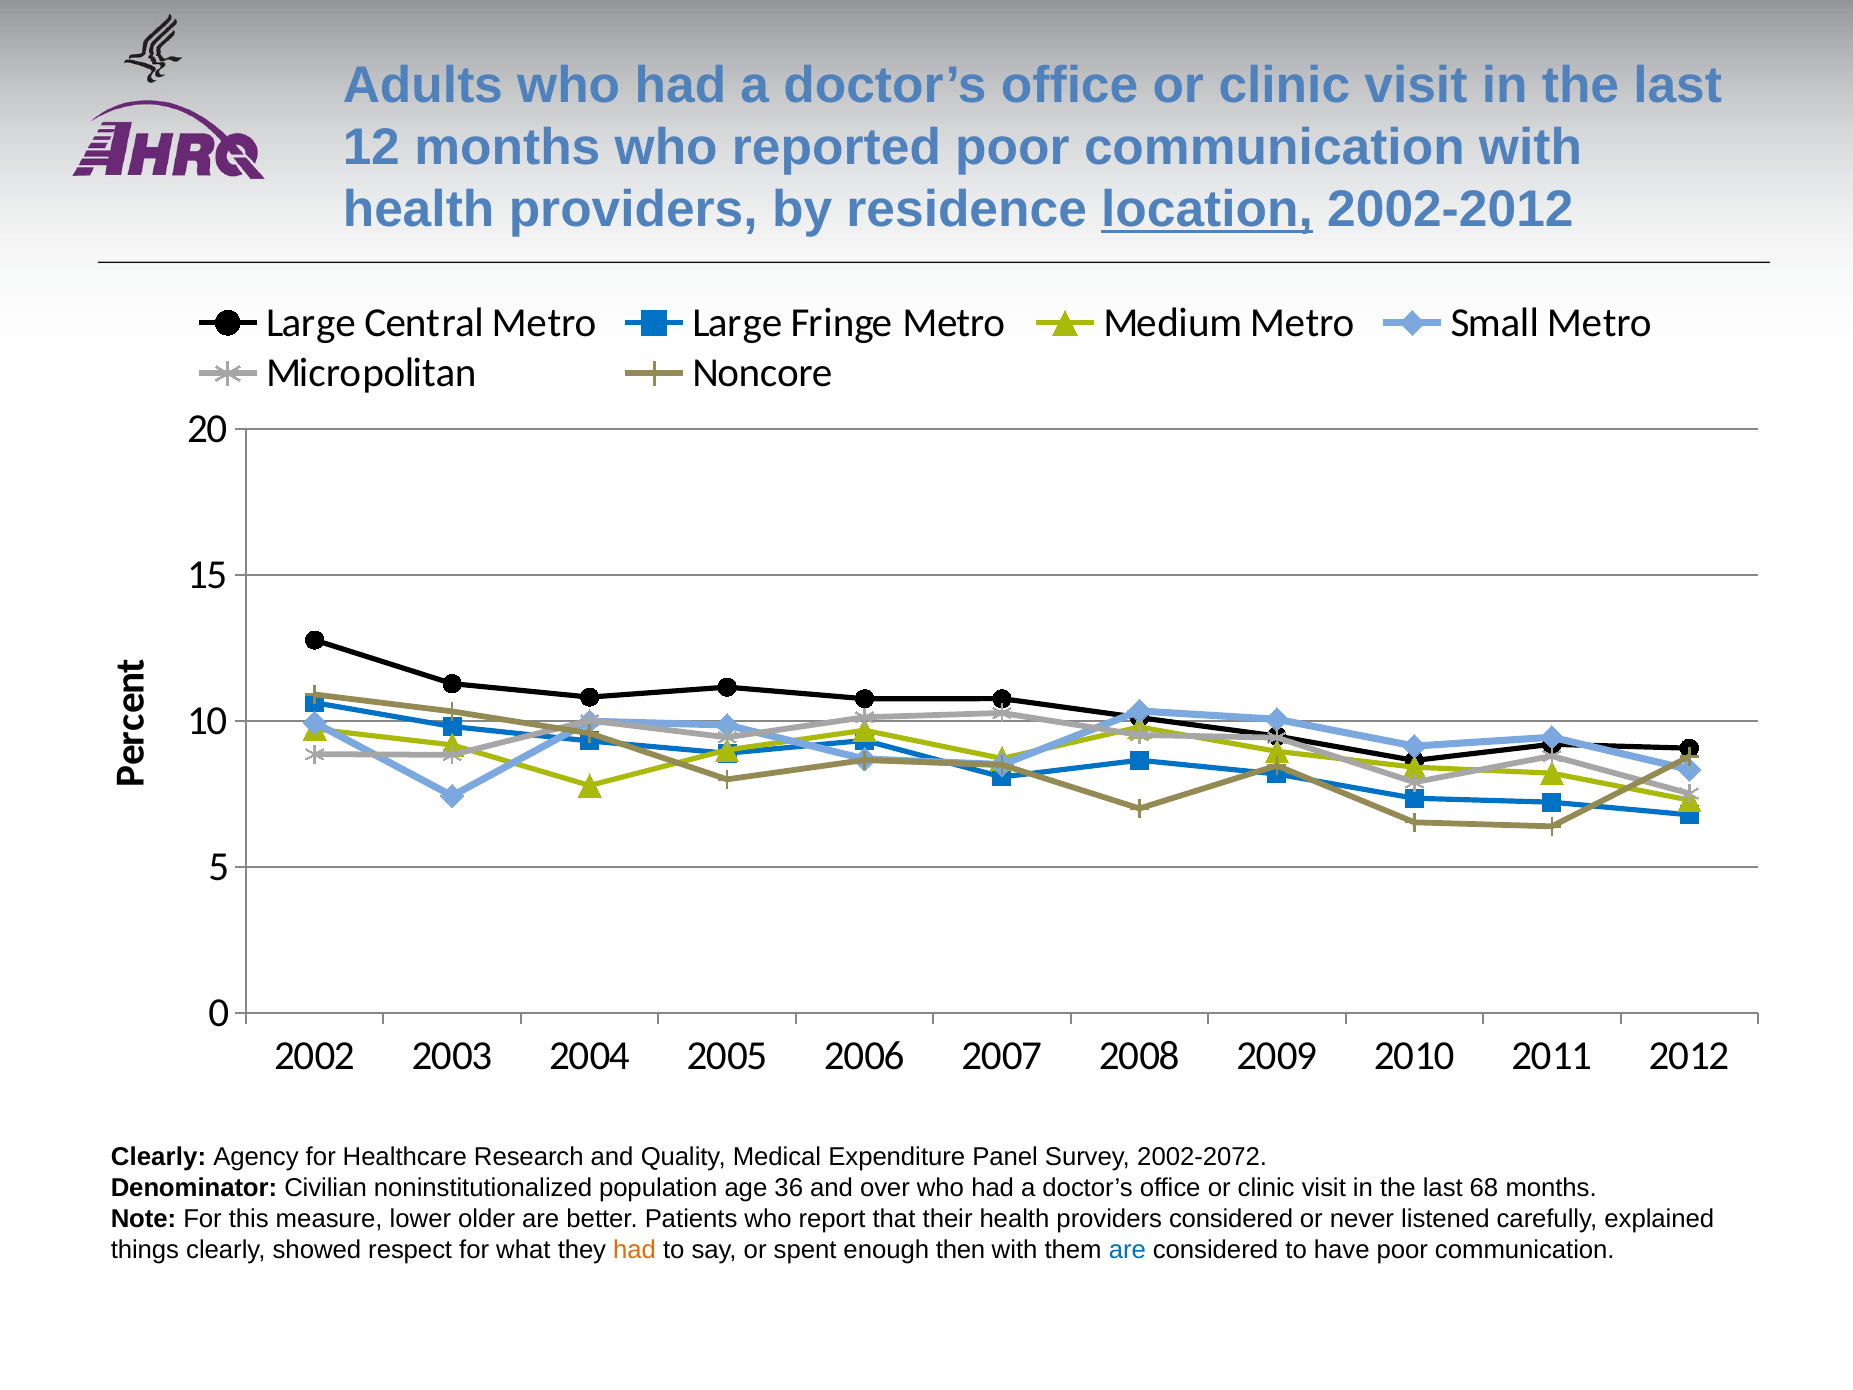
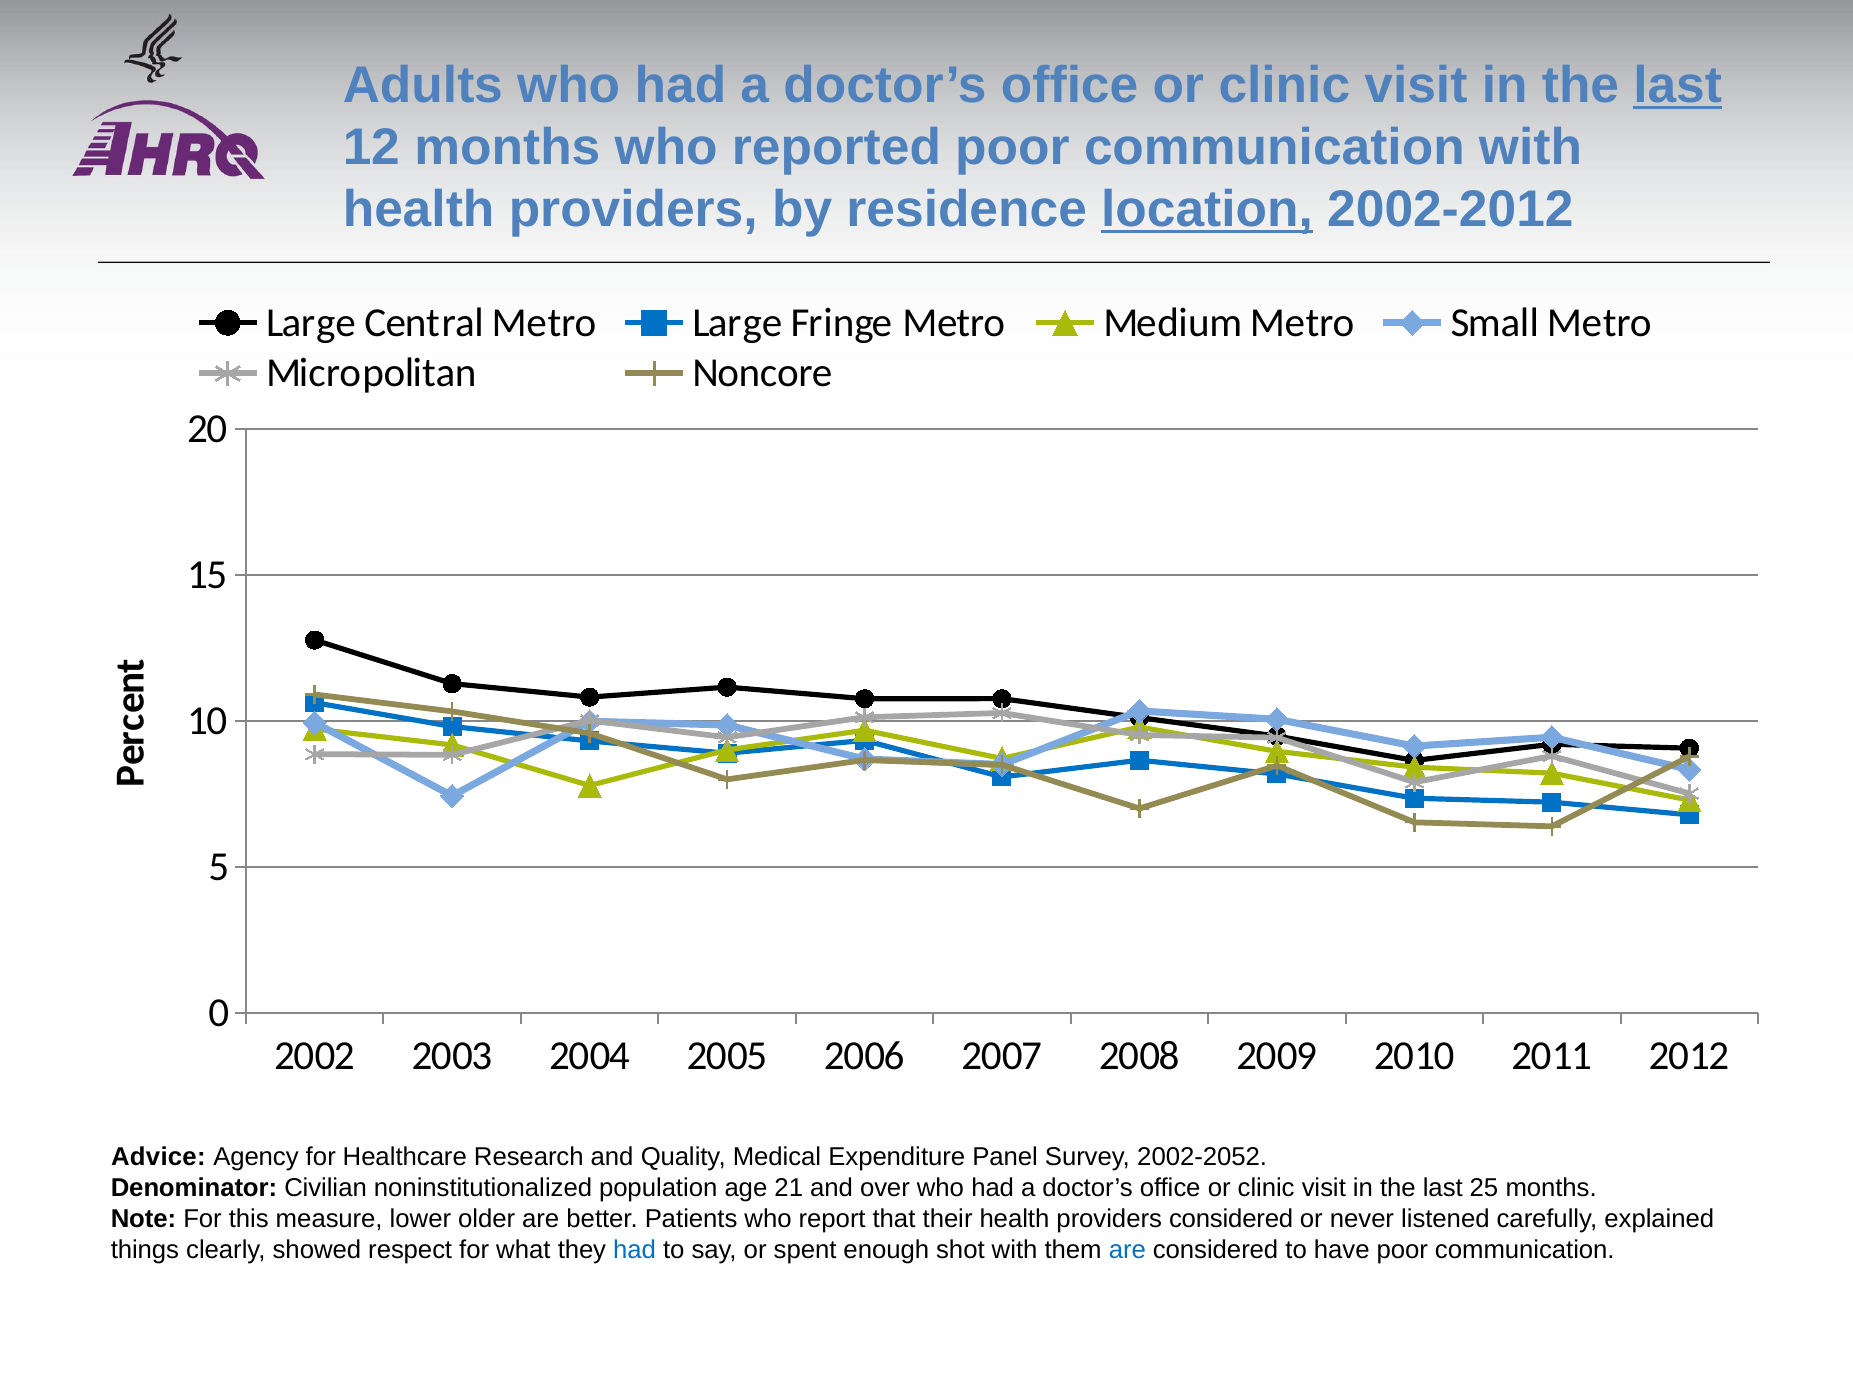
last at (1678, 85) underline: none -> present
Clearly at (158, 1157): Clearly -> Advice
2002-2072: 2002-2072 -> 2002-2052
36: 36 -> 21
68: 68 -> 25
had at (635, 1249) colour: orange -> blue
then: then -> shot
